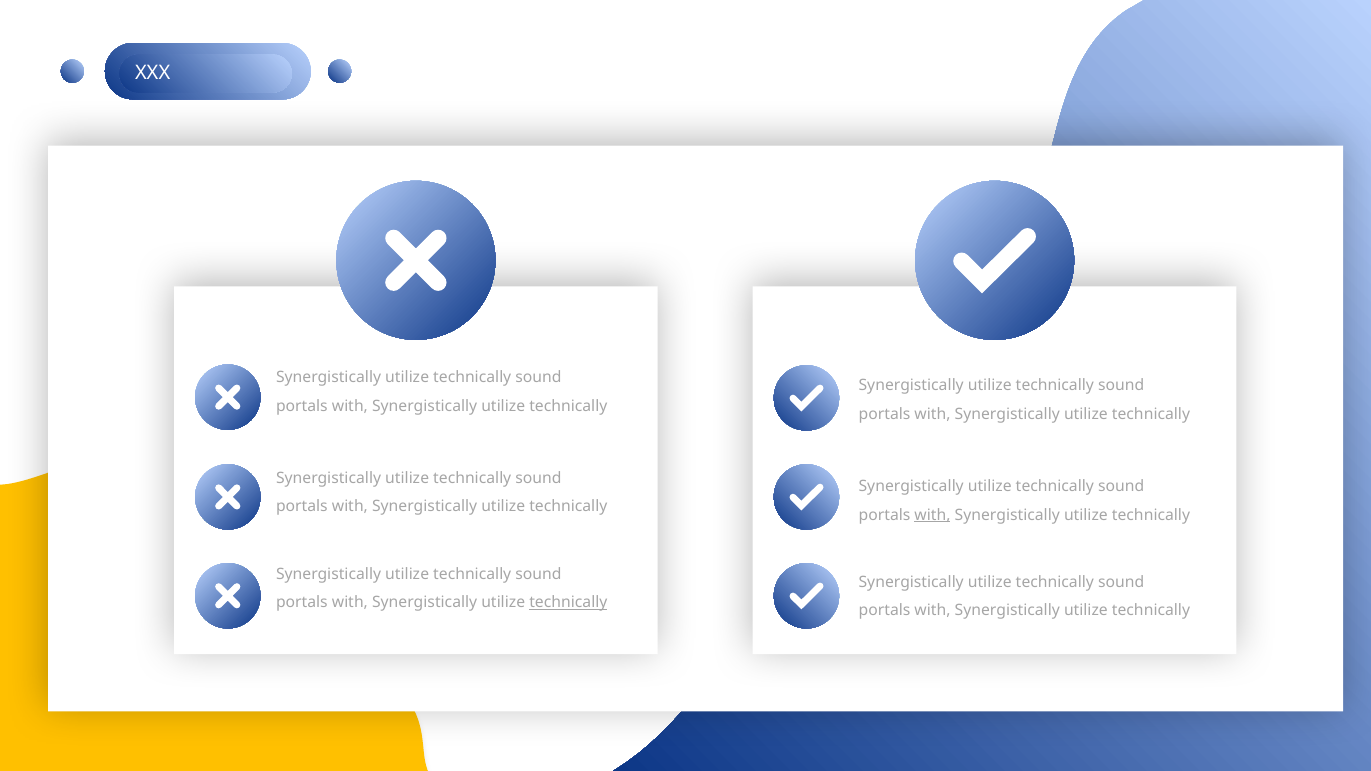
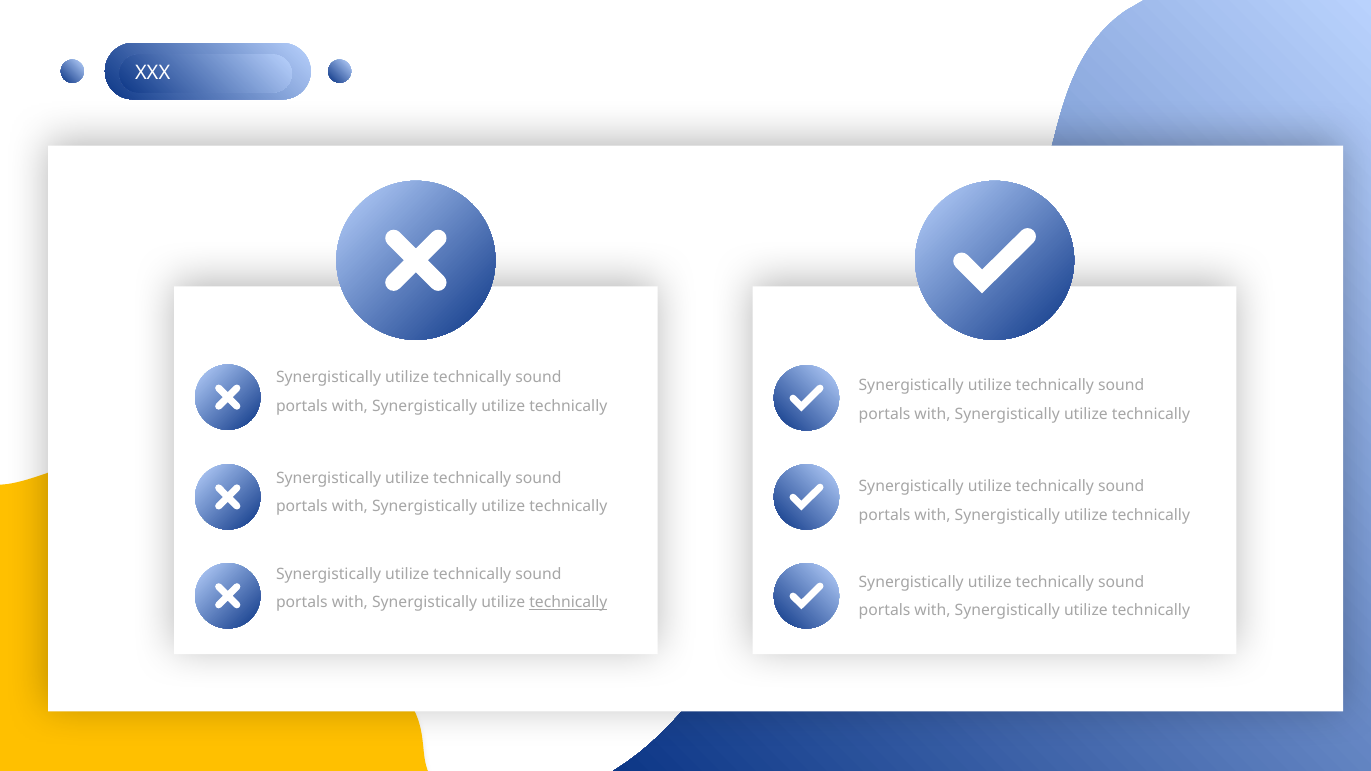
with at (932, 515) underline: present -> none
